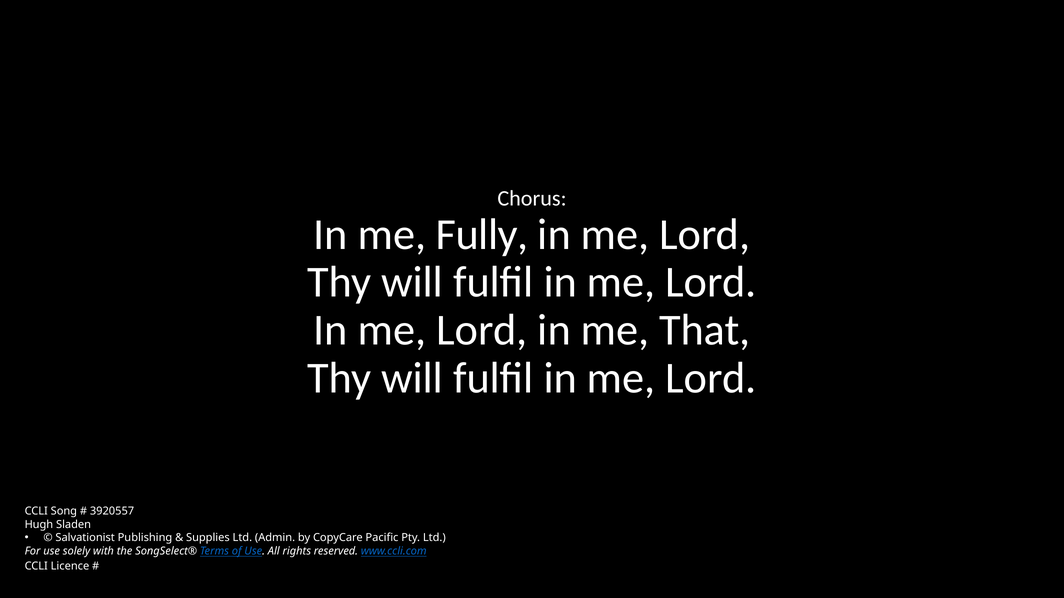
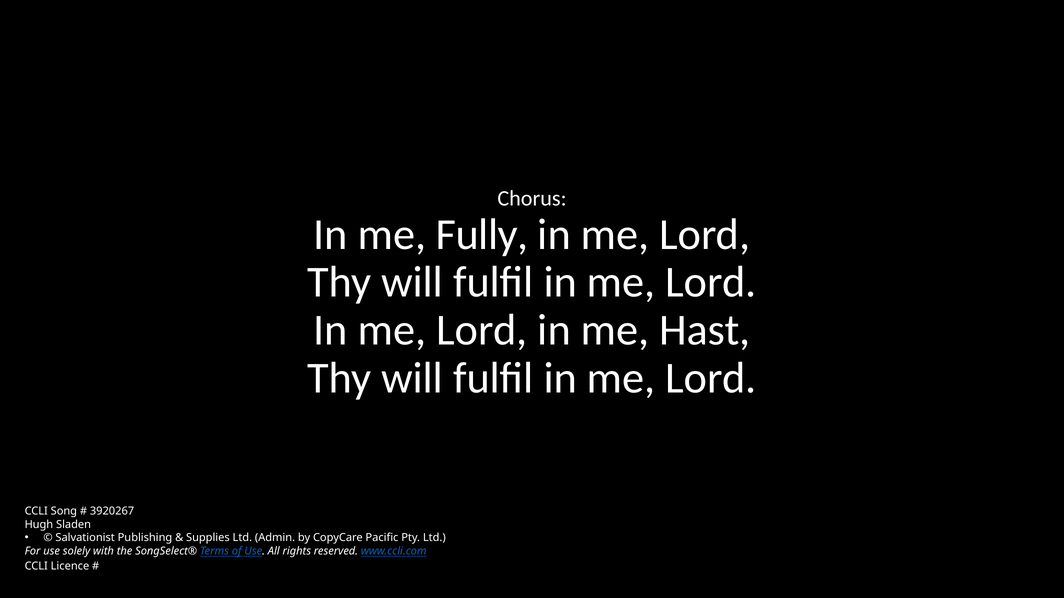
That: That -> Hast
3920557: 3920557 -> 3920267
